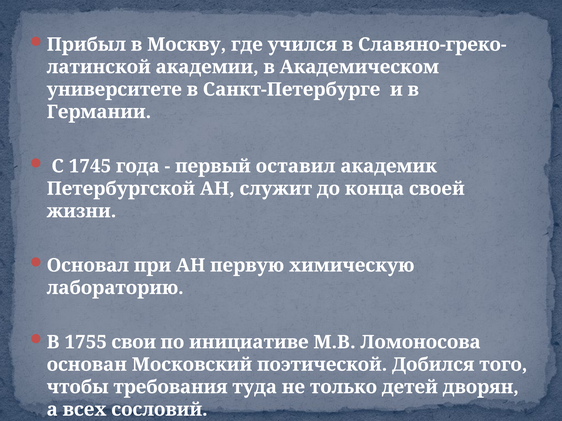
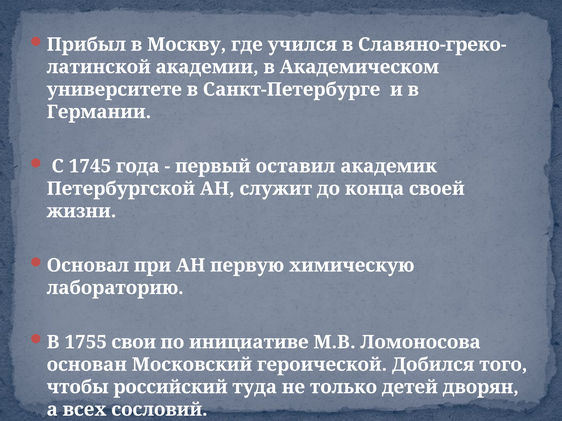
поэтической: поэтической -> героической
требования: требования -> российский
